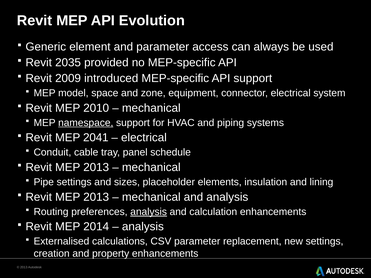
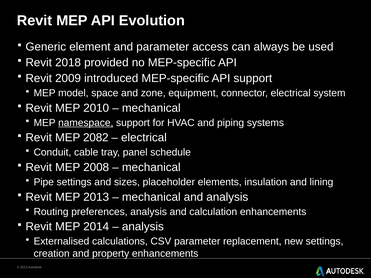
2035: 2035 -> 2018
2041: 2041 -> 2082
2013 at (96, 167): 2013 -> 2008
analysis at (149, 212) underline: present -> none
